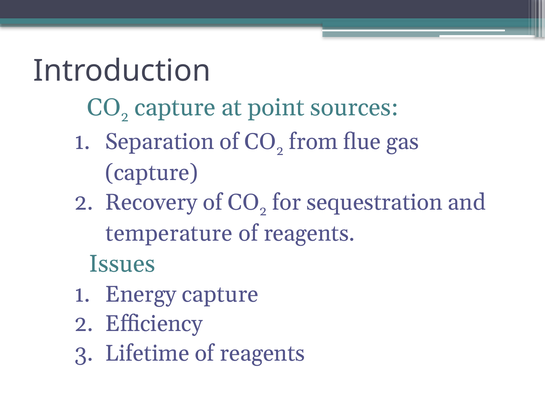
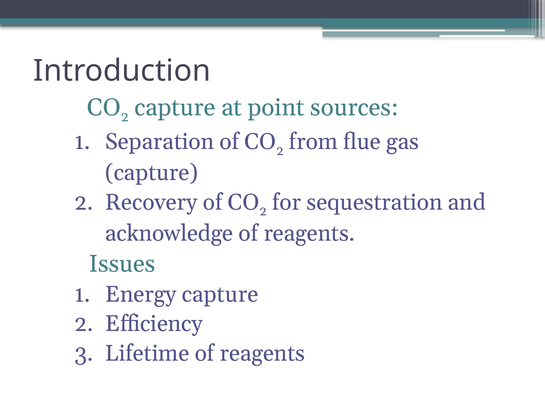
temperature: temperature -> acknowledge
